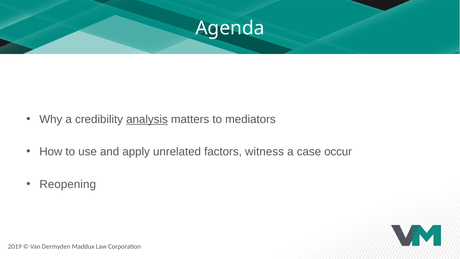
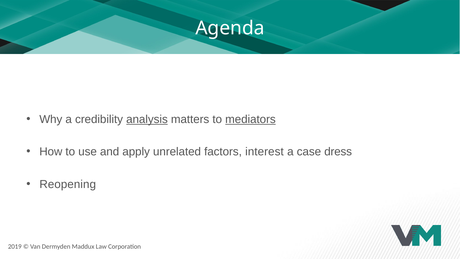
mediators underline: none -> present
witness: witness -> interest
occur: occur -> dress
